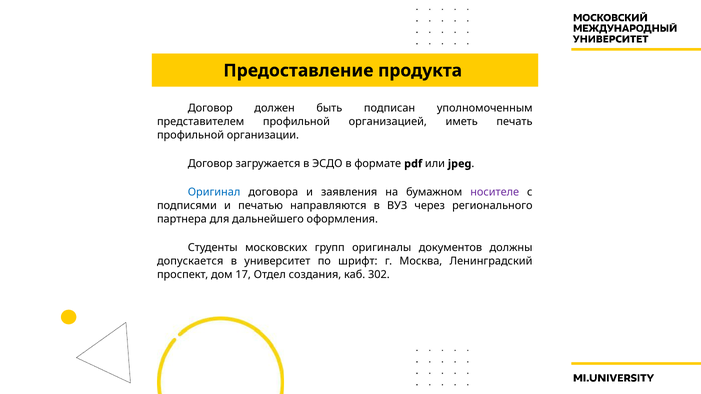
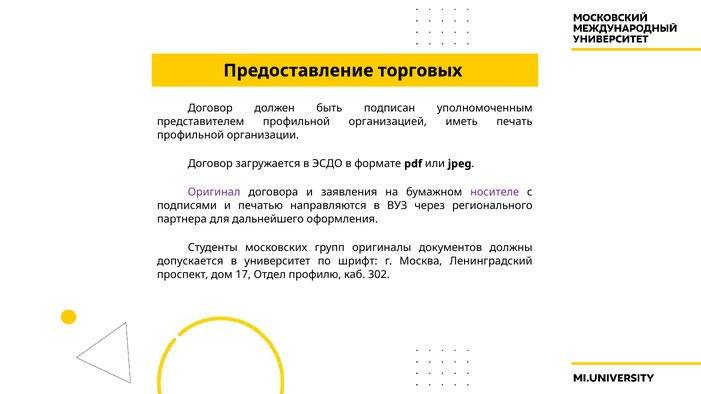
продукта: продукта -> торговых
Оригинал colour: blue -> purple
создания: создания -> профилю
